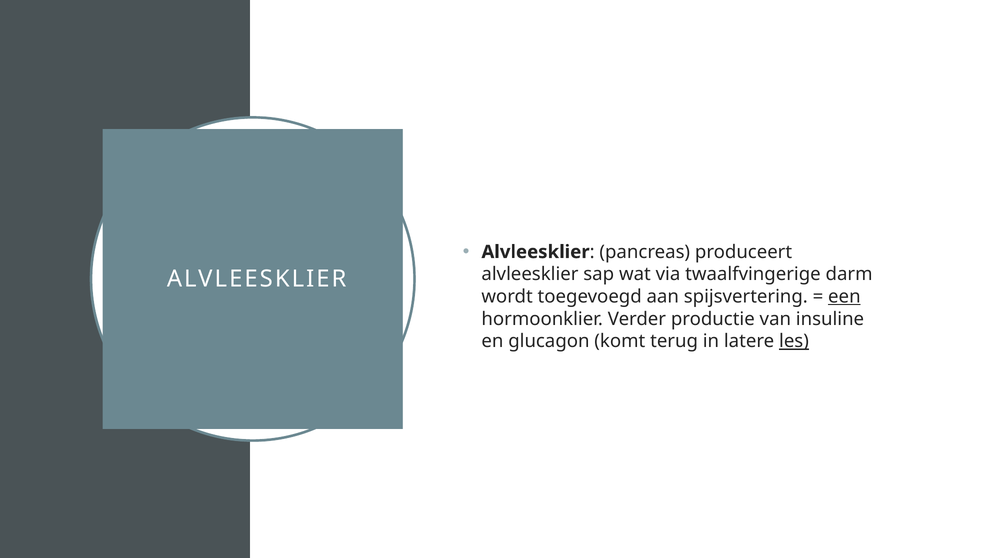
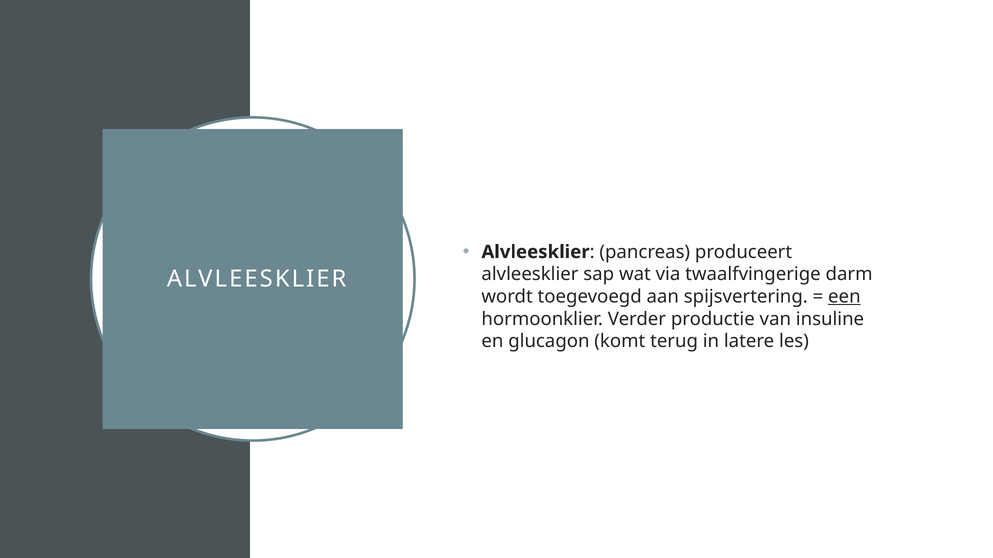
les underline: present -> none
